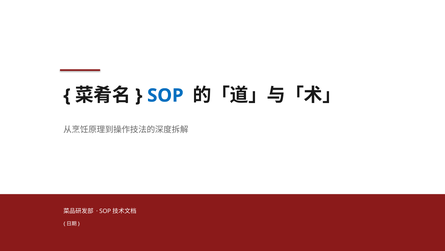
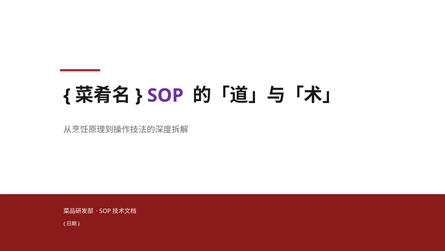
SOP colour: blue -> purple
